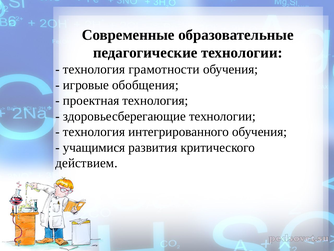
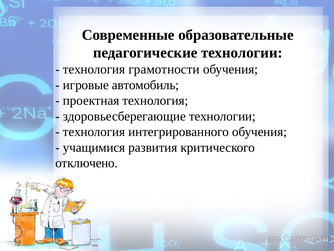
обобщения: обобщения -> автомобиль
действием: действием -> отключено
